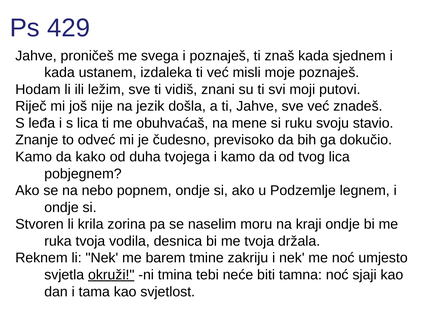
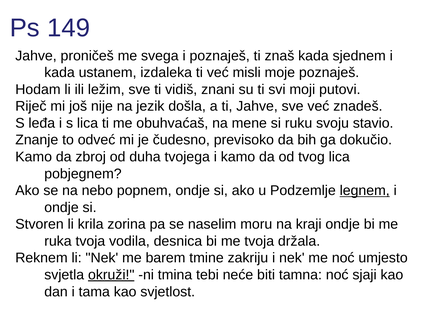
429: 429 -> 149
kako: kako -> zbroj
legnem underline: none -> present
